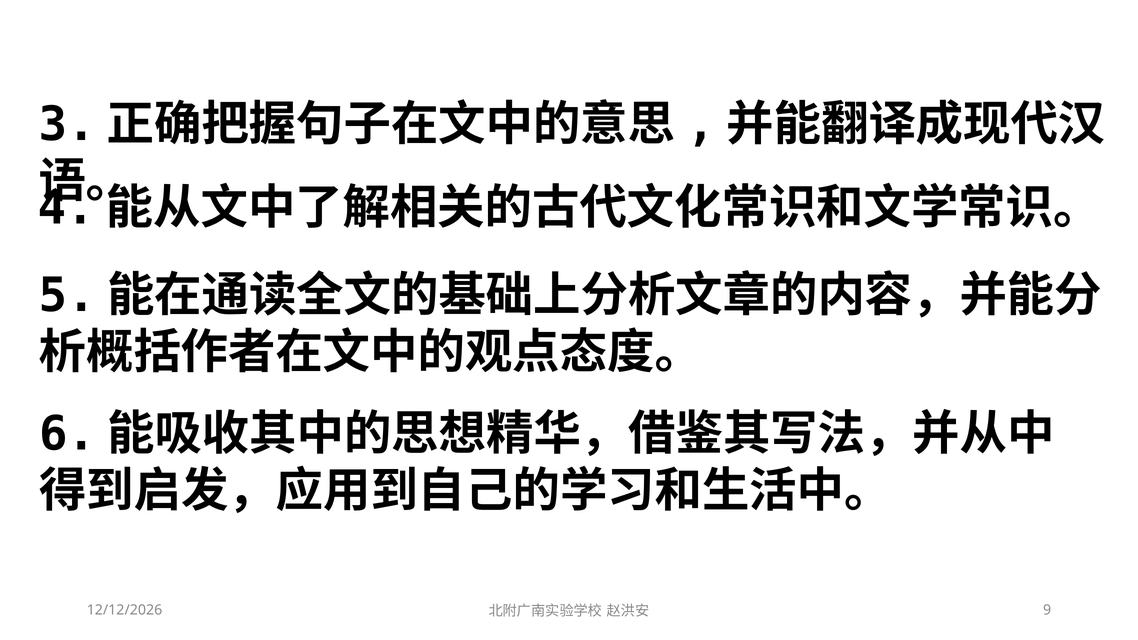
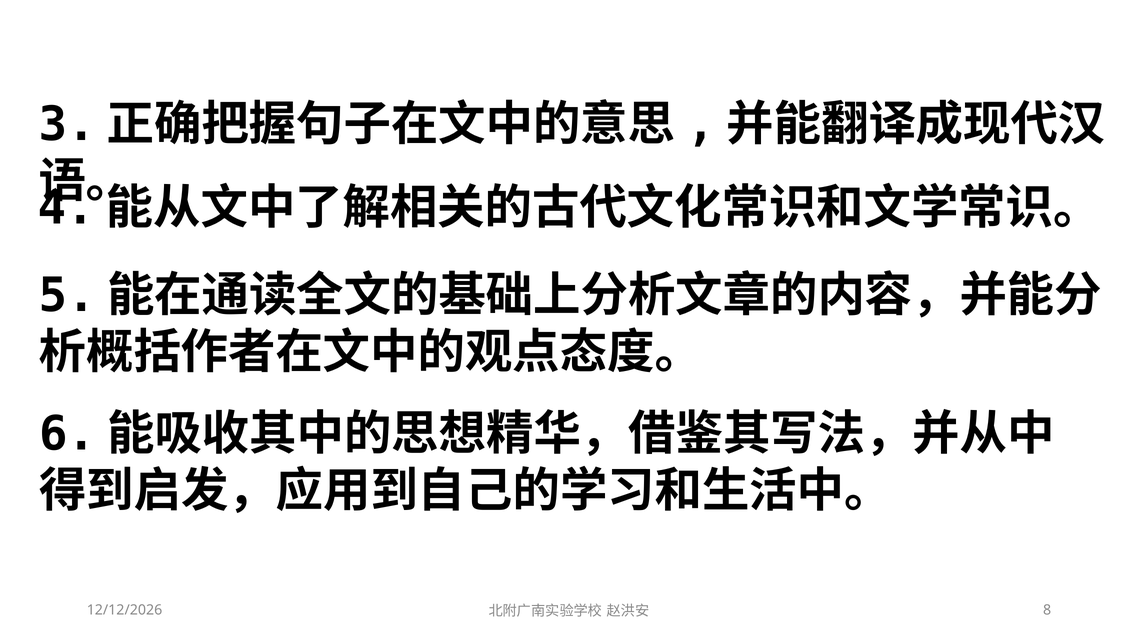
9: 9 -> 8
